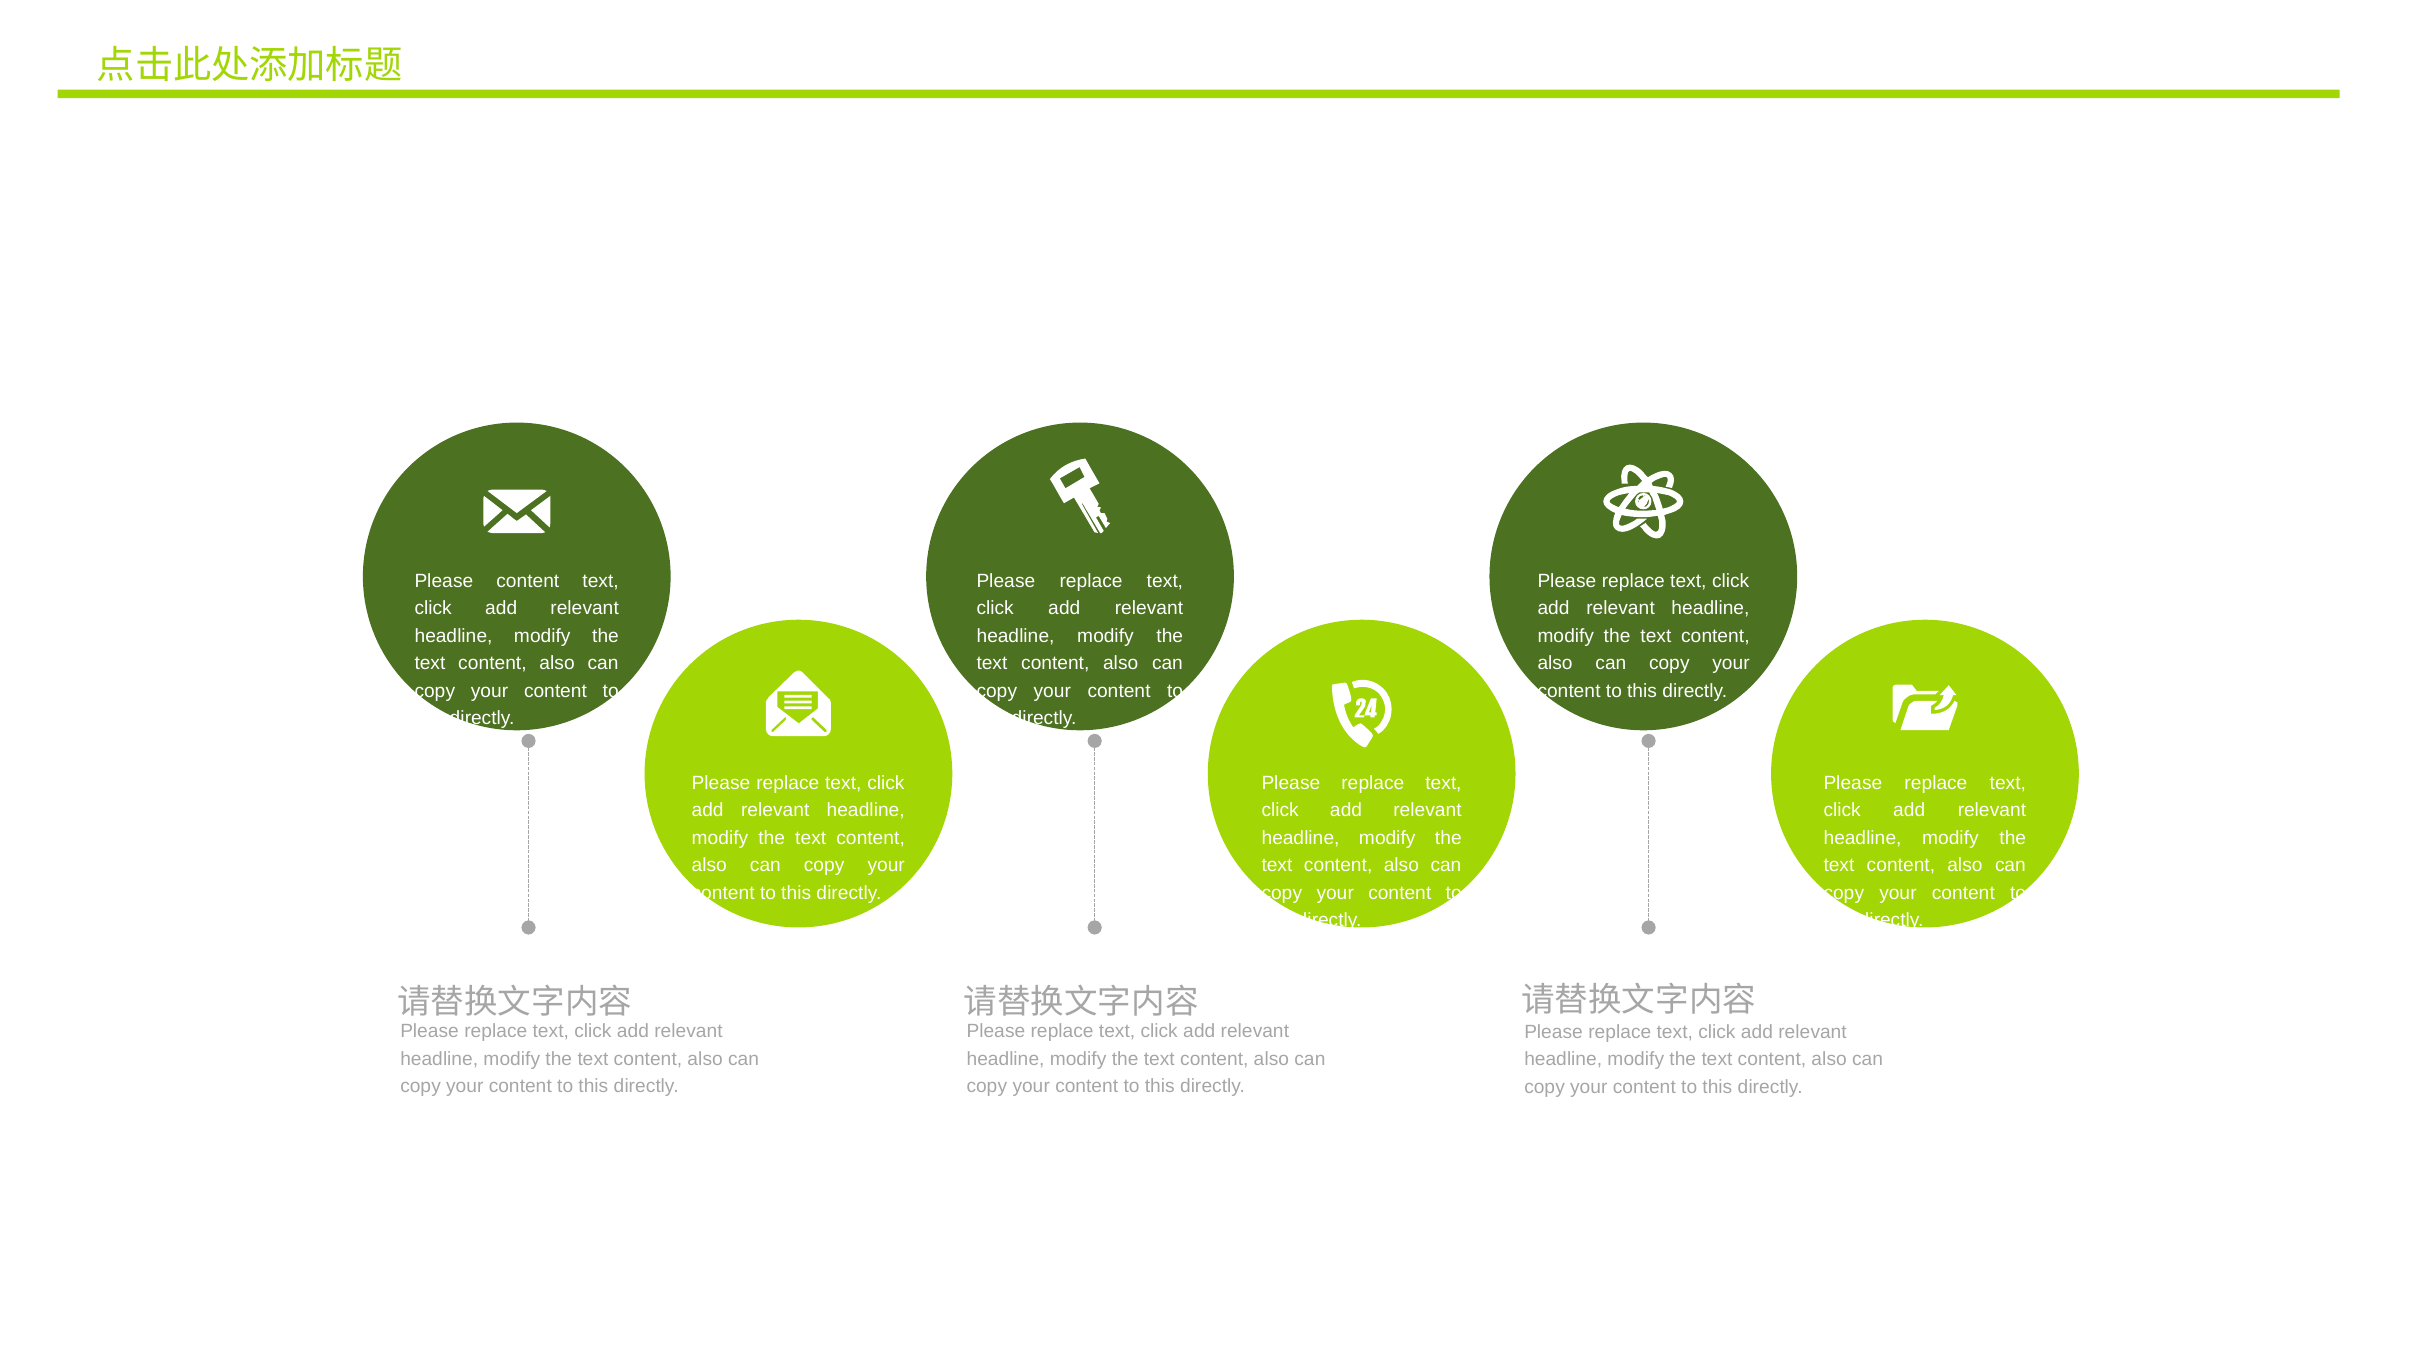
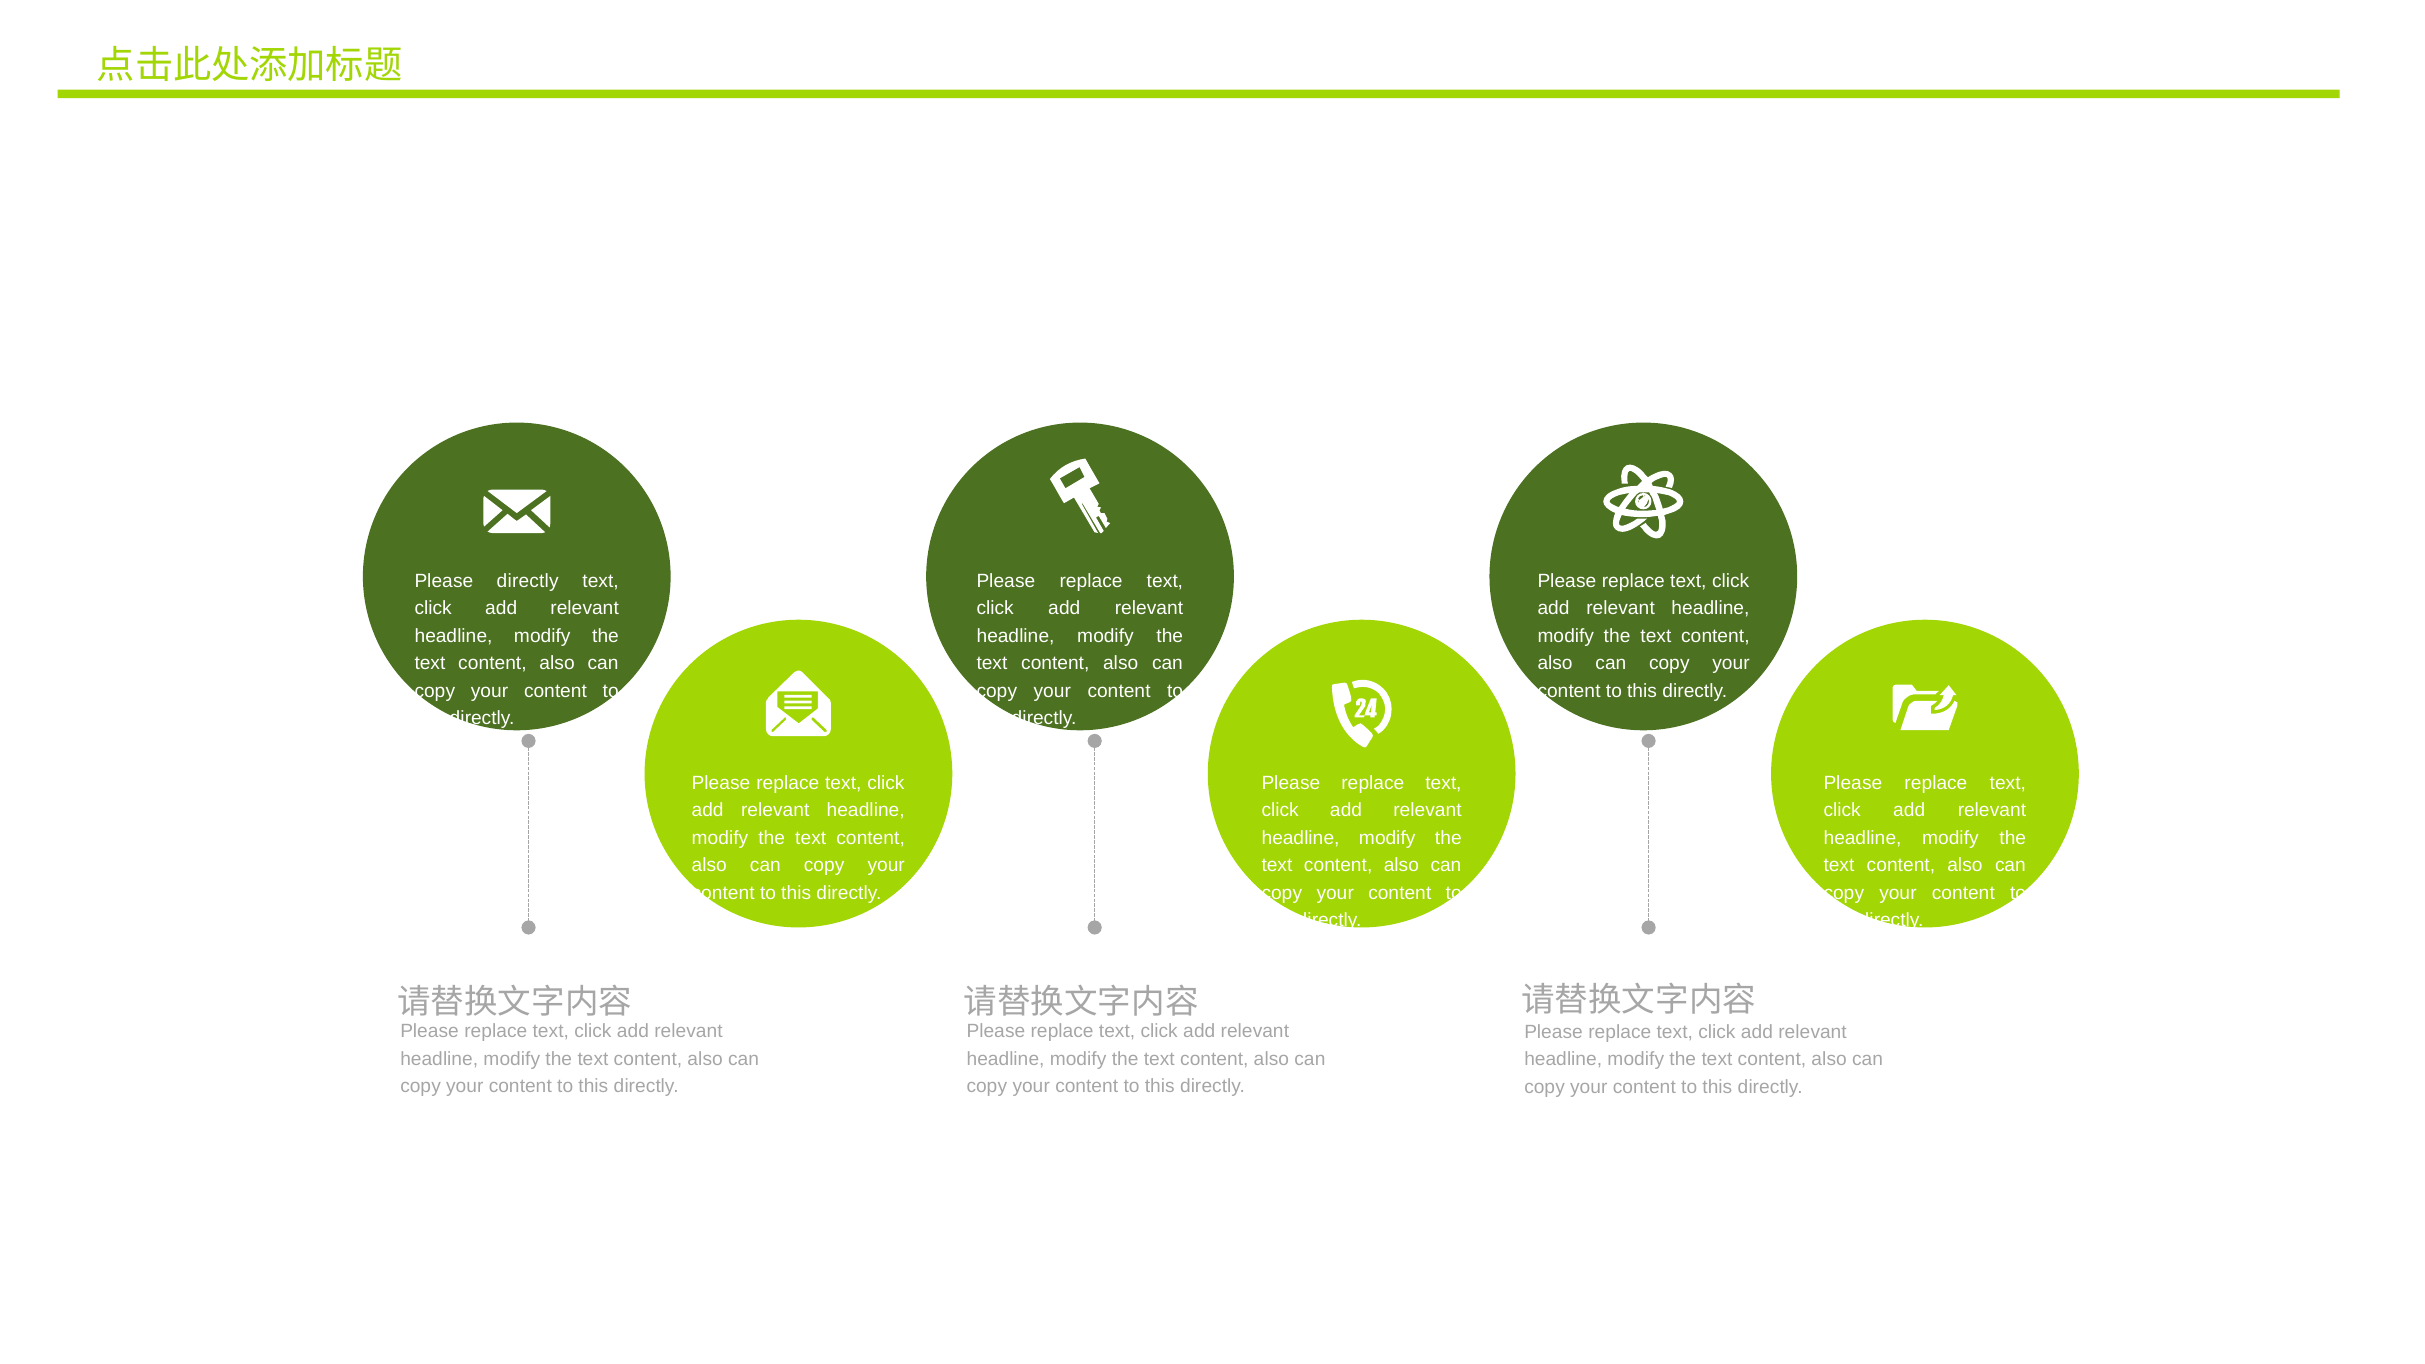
Please content: content -> directly
